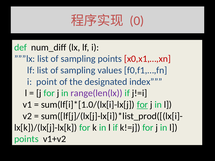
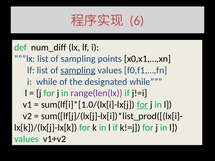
0: 0 -> 6
x0,x1,…,xn colour: red -> black
sampling at (78, 70) underline: none -> present
i point: point -> while
designated index: index -> while
points at (26, 139): points -> values
